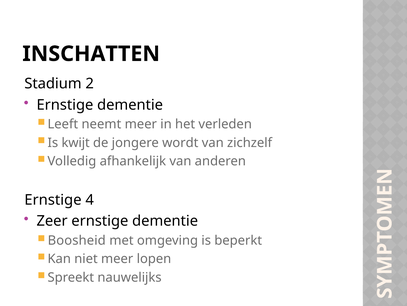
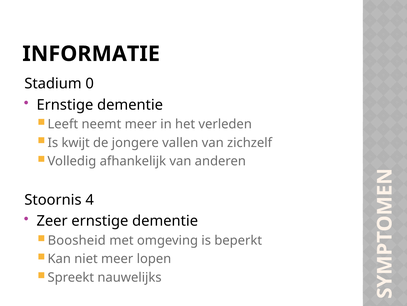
INSCHATTEN: INSCHATTEN -> INFORMATIE
2: 2 -> 0
wordt: wordt -> vallen
Ernstige at (53, 200): Ernstige -> Stoornis
